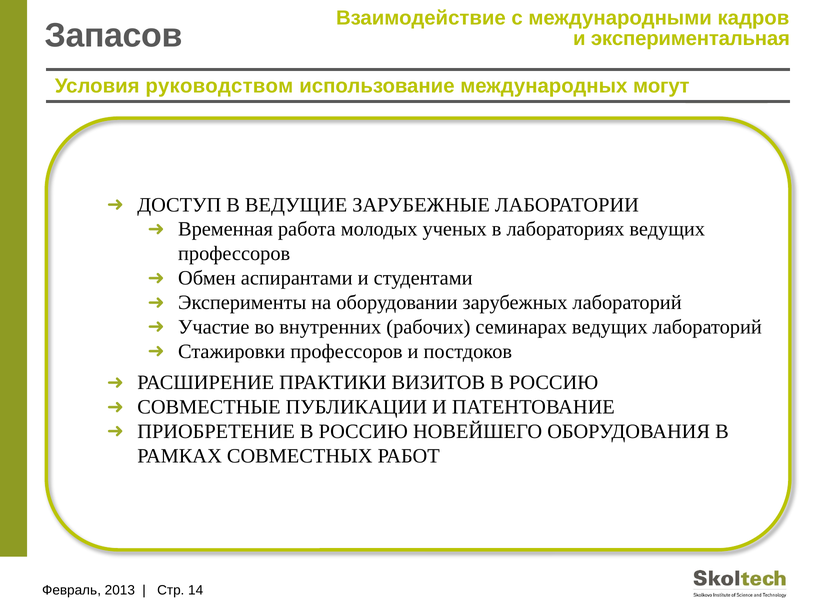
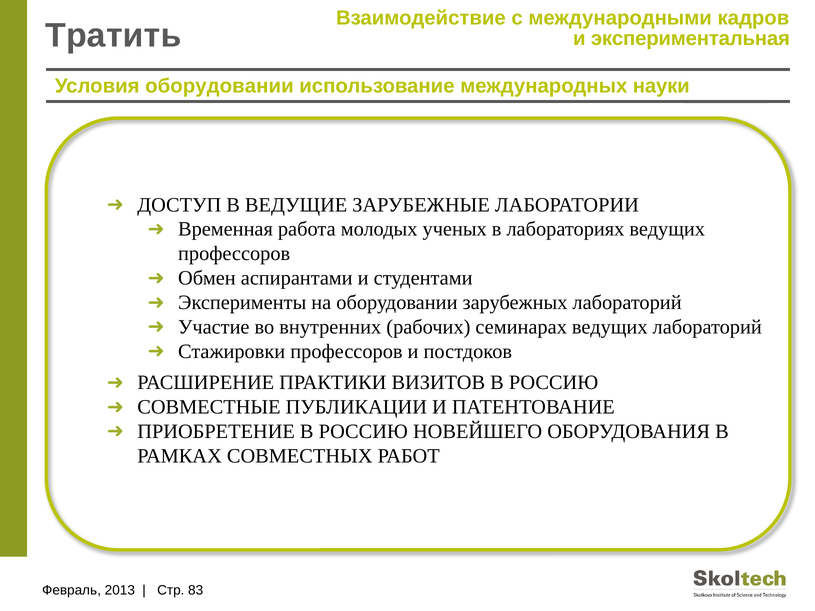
Запасов: Запасов -> Тратить
Условия руководством: руководством -> оборудовании
могут: могут -> науки
14: 14 -> 83
